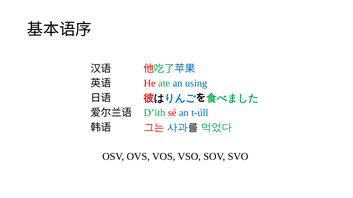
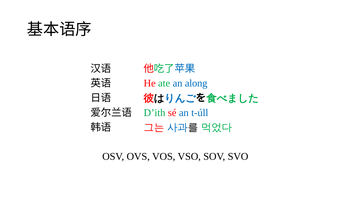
using: using -> along
